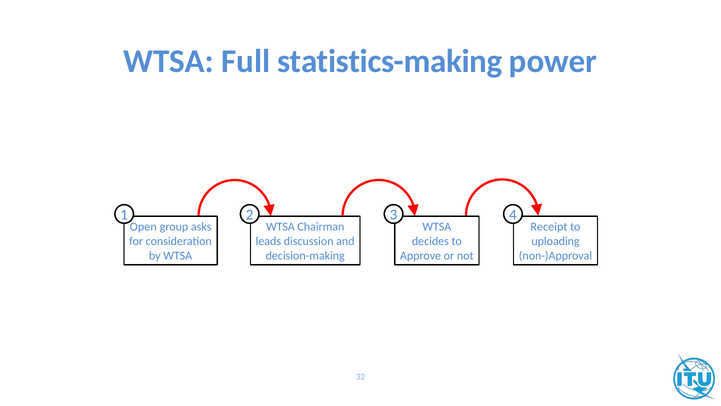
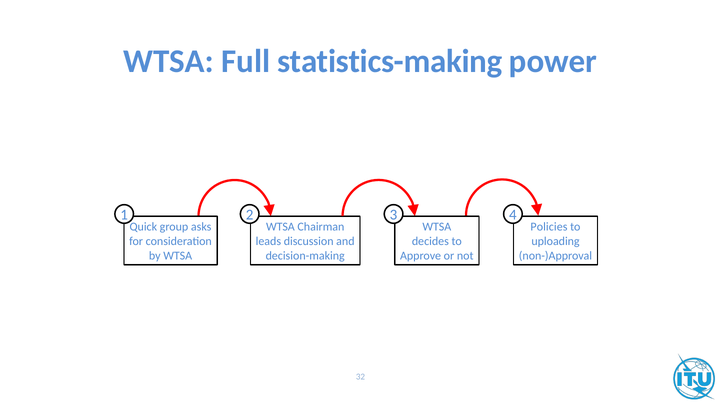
Open: Open -> Quick
Receipt: Receipt -> Policies
